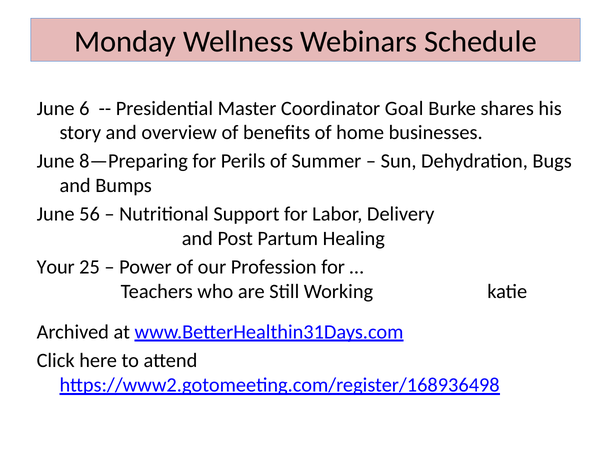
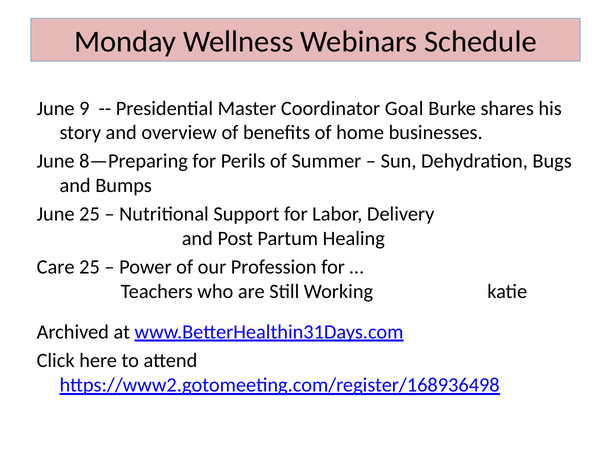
6: 6 -> 9
June 56: 56 -> 25
Your: Your -> Care
